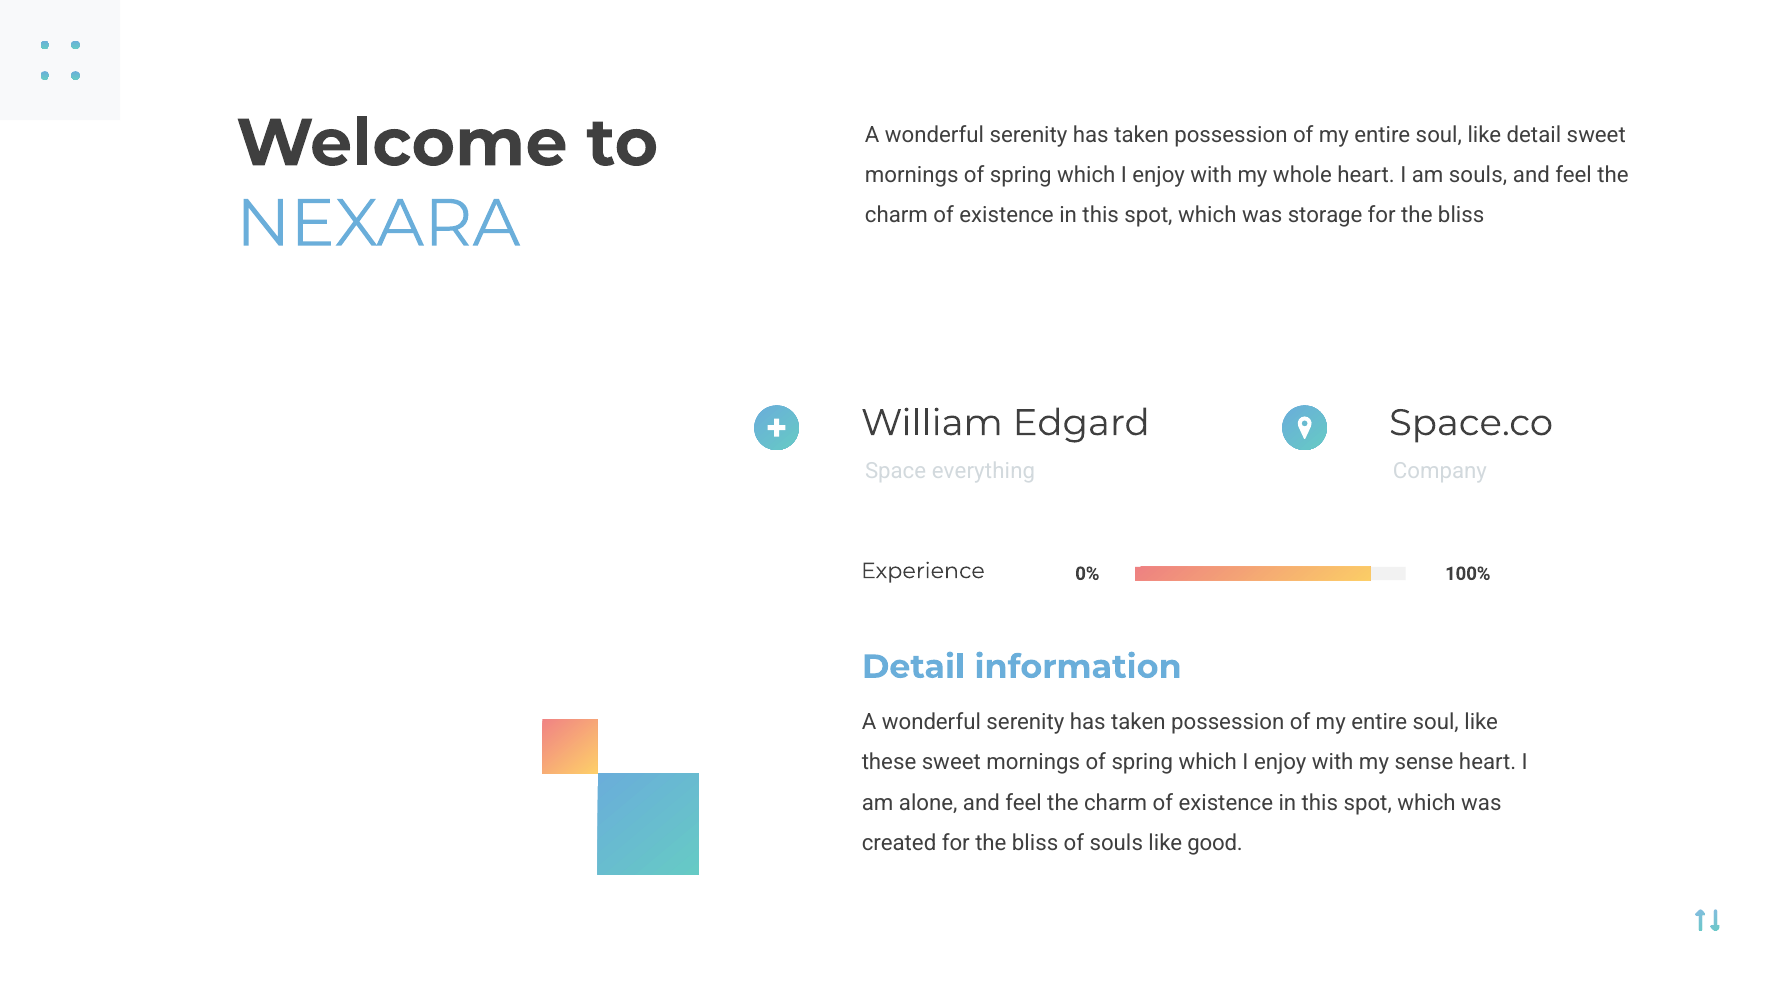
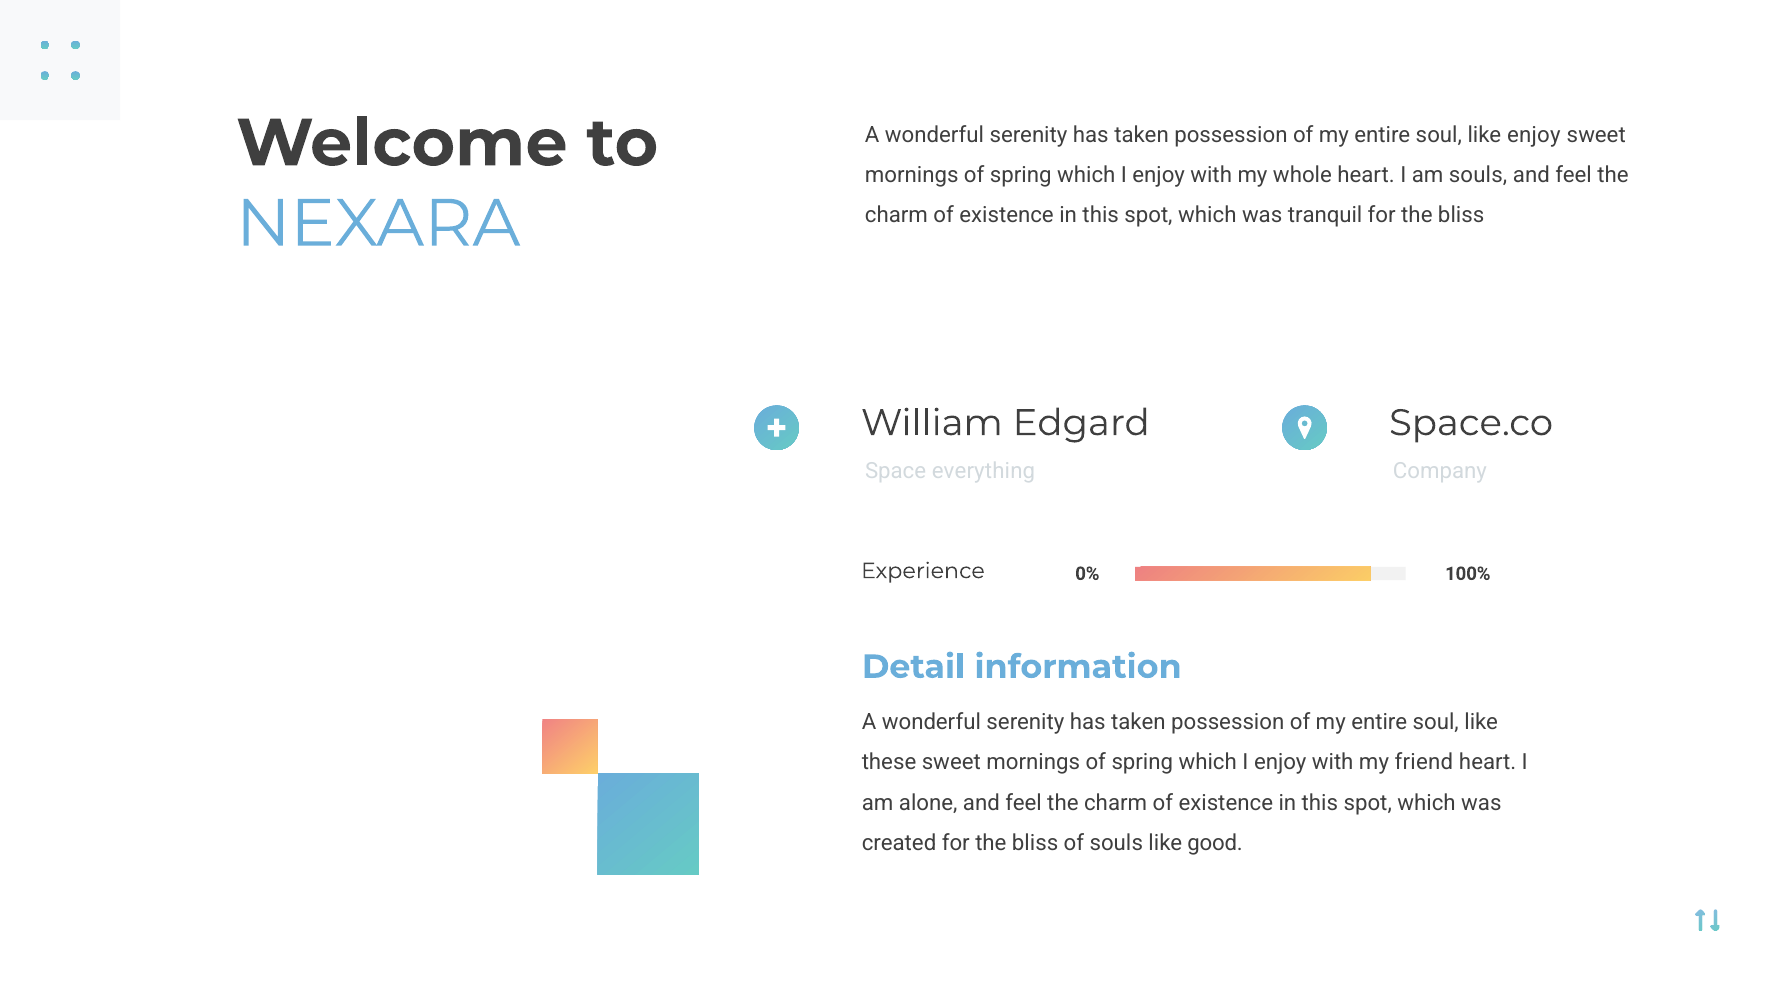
like detail: detail -> enjoy
storage: storage -> tranquil
sense: sense -> friend
